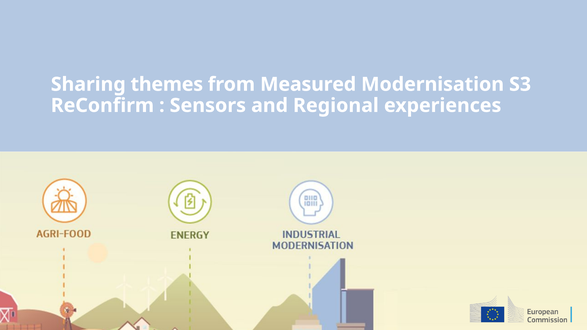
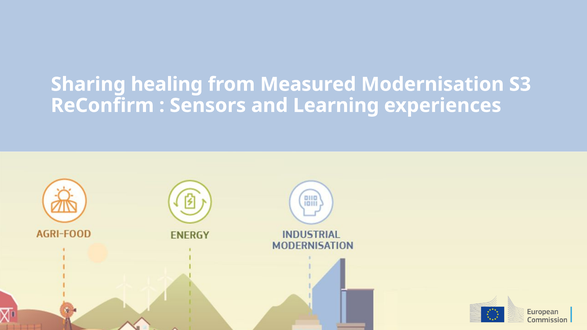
themes: themes -> healing
Regional: Regional -> Learning
